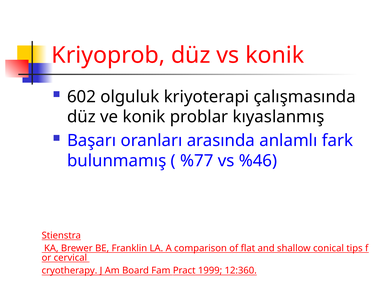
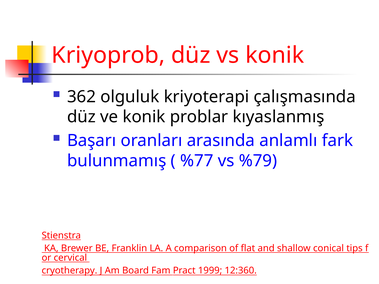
602: 602 -> 362
%46: %46 -> %79
